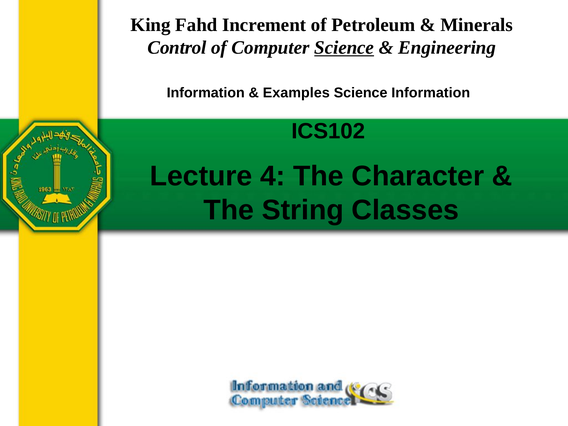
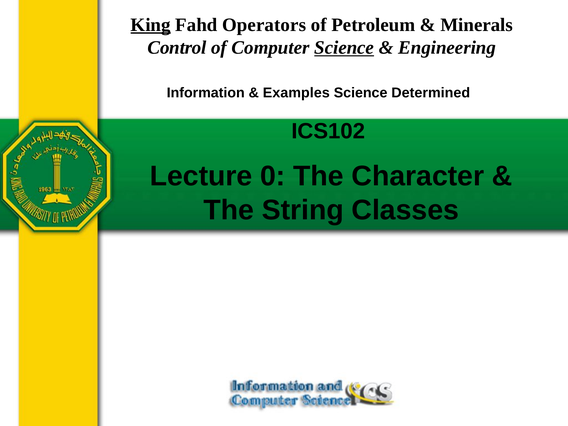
King underline: none -> present
Increment: Increment -> Operators
Science Information: Information -> Determined
4: 4 -> 0
